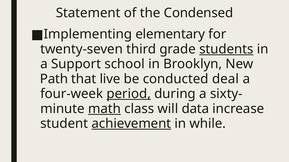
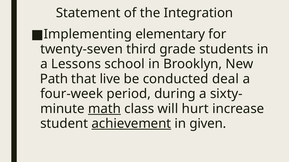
Condensed: Condensed -> Integration
students underline: present -> none
Support: Support -> Lessons
period underline: present -> none
data: data -> hurt
while: while -> given
